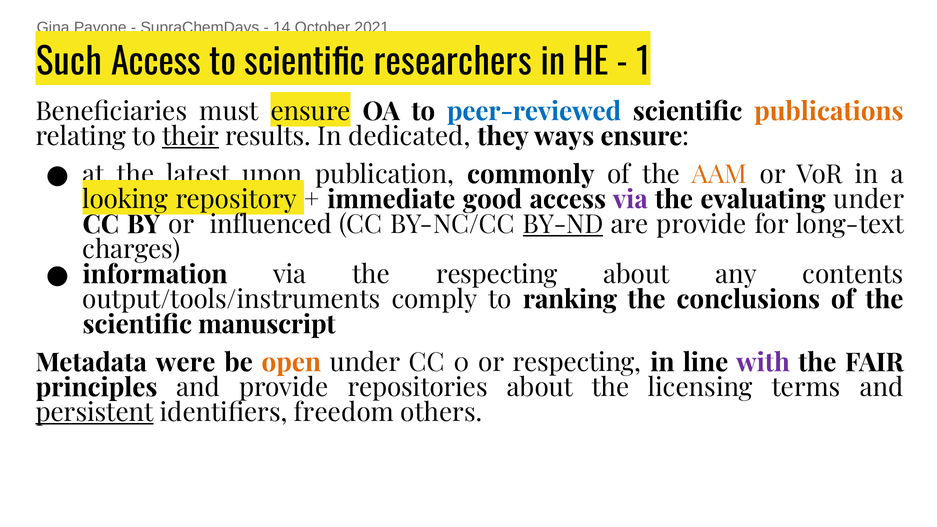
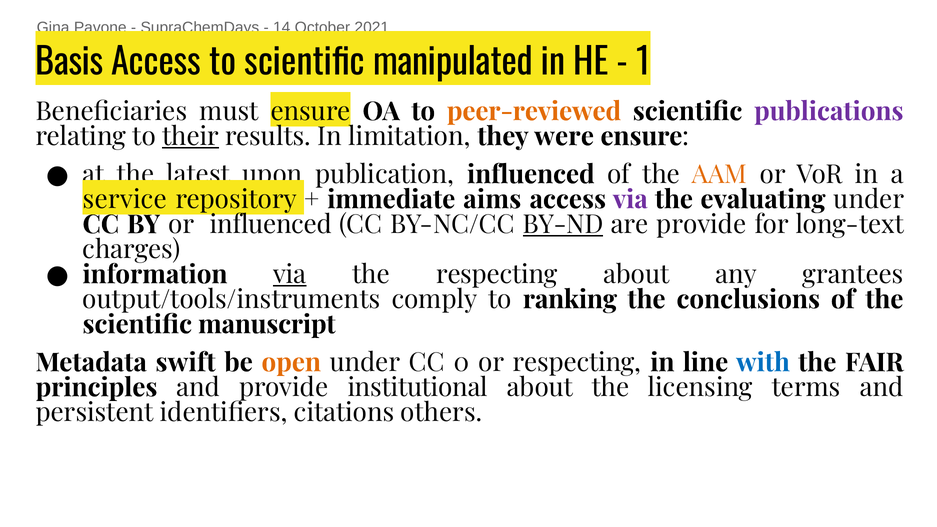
Such: Such -> Basis
researchers: researchers -> manipulated
peer-reviewed colour: blue -> orange
publications colour: orange -> purple
dedicated: dedicated -> limitation
ways: ways -> were
publication commonly: commonly -> influenced
looking: looking -> service
good: good -> aims
via at (290, 275) underline: none -> present
contents: contents -> grantees
were: were -> swift
with colour: purple -> blue
repositories: repositories -> institutional
persistent underline: present -> none
freedom: freedom -> citations
